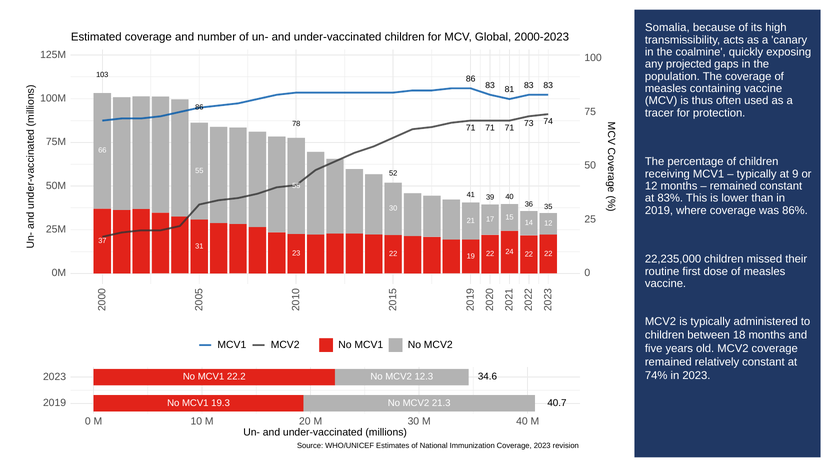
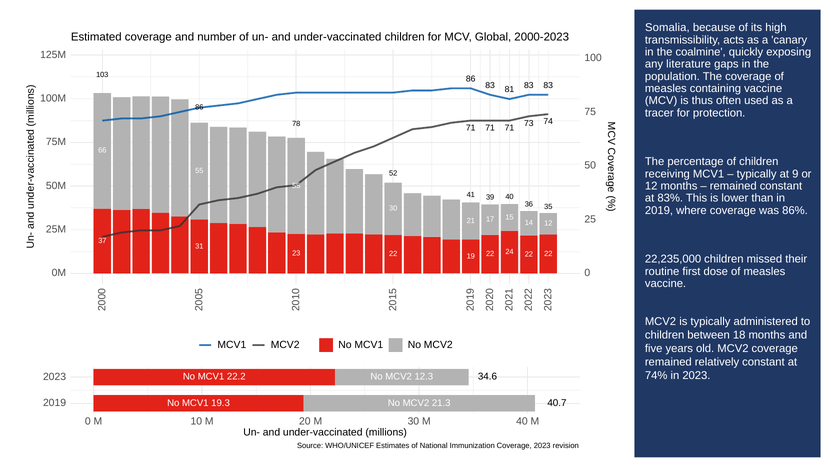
projected: projected -> literature
